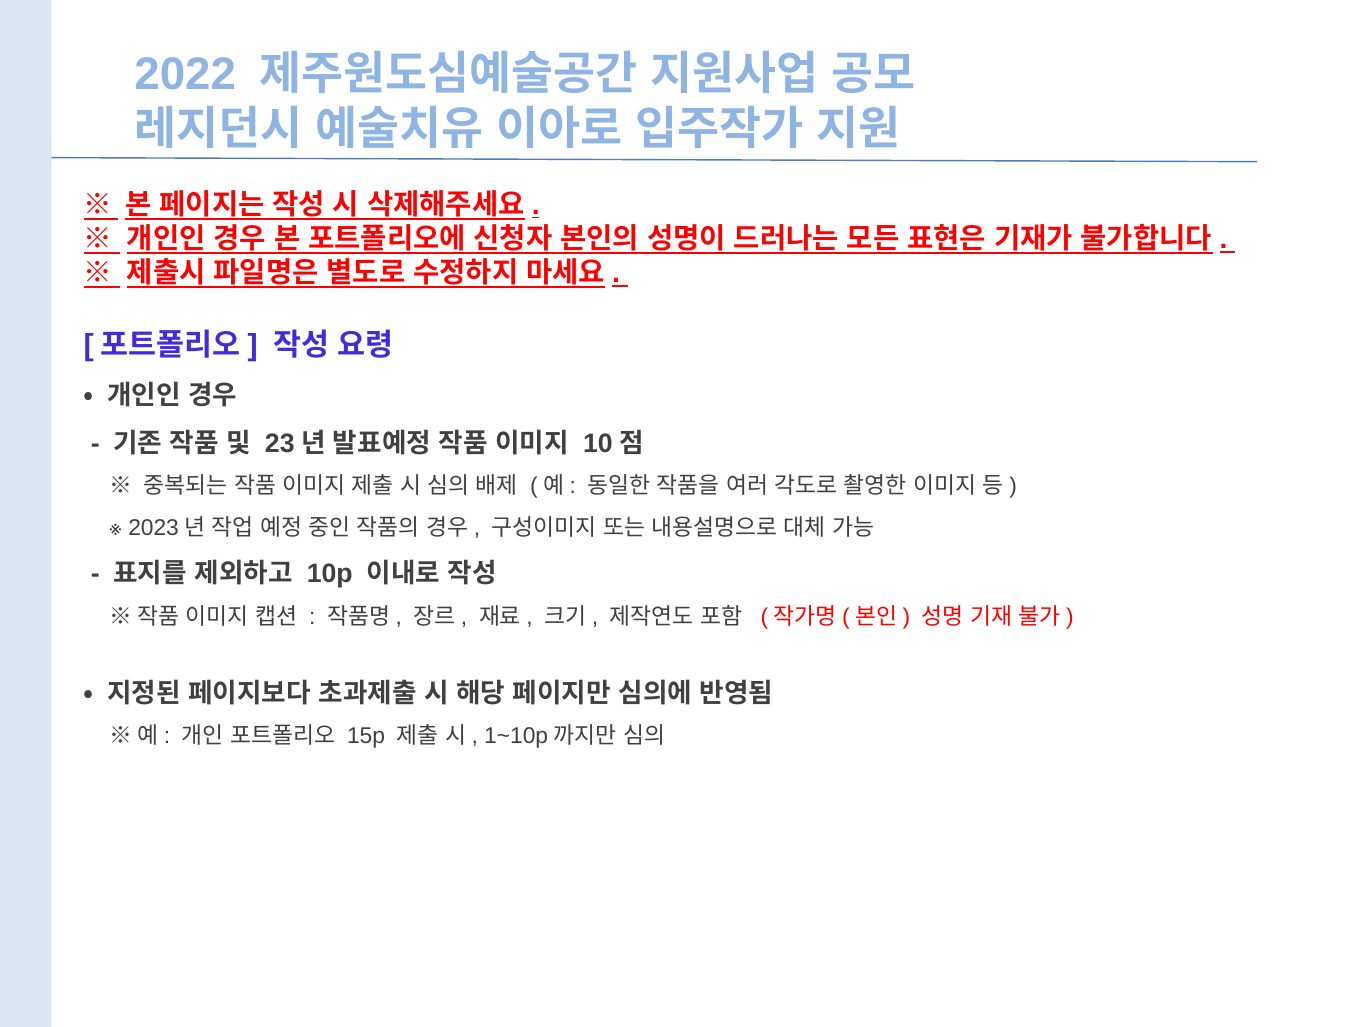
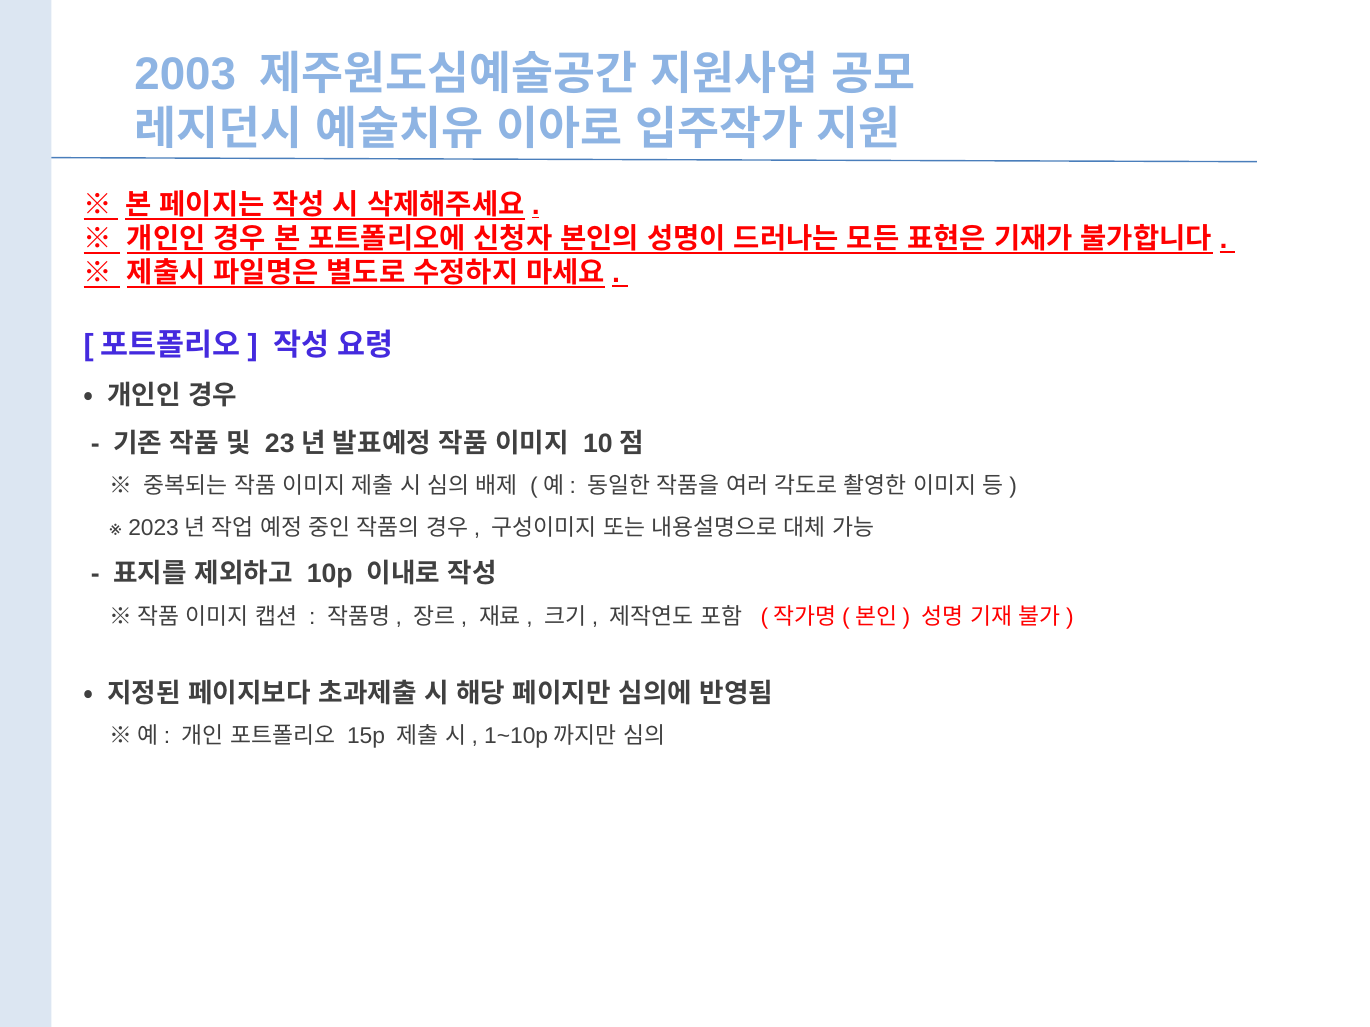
2022: 2022 -> 2003
